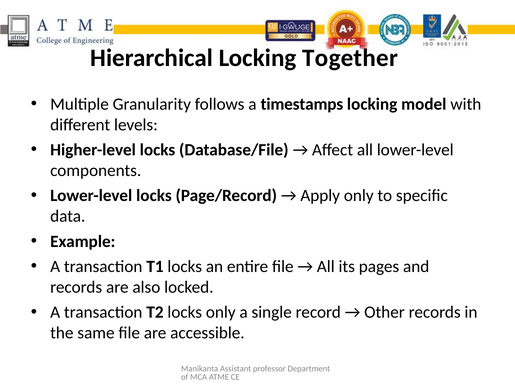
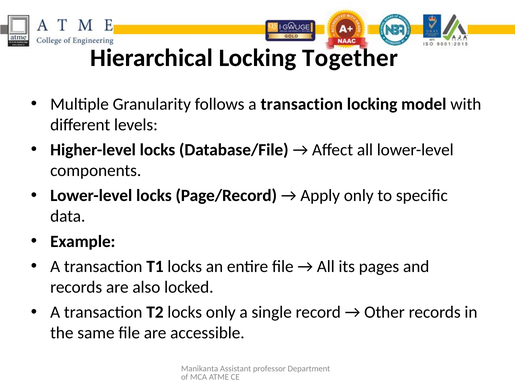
follows a timestamps: timestamps -> transaction
